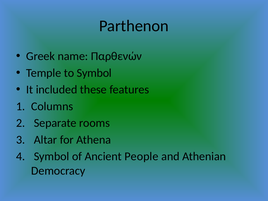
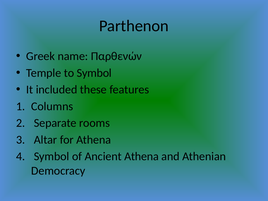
Ancient People: People -> Athena
